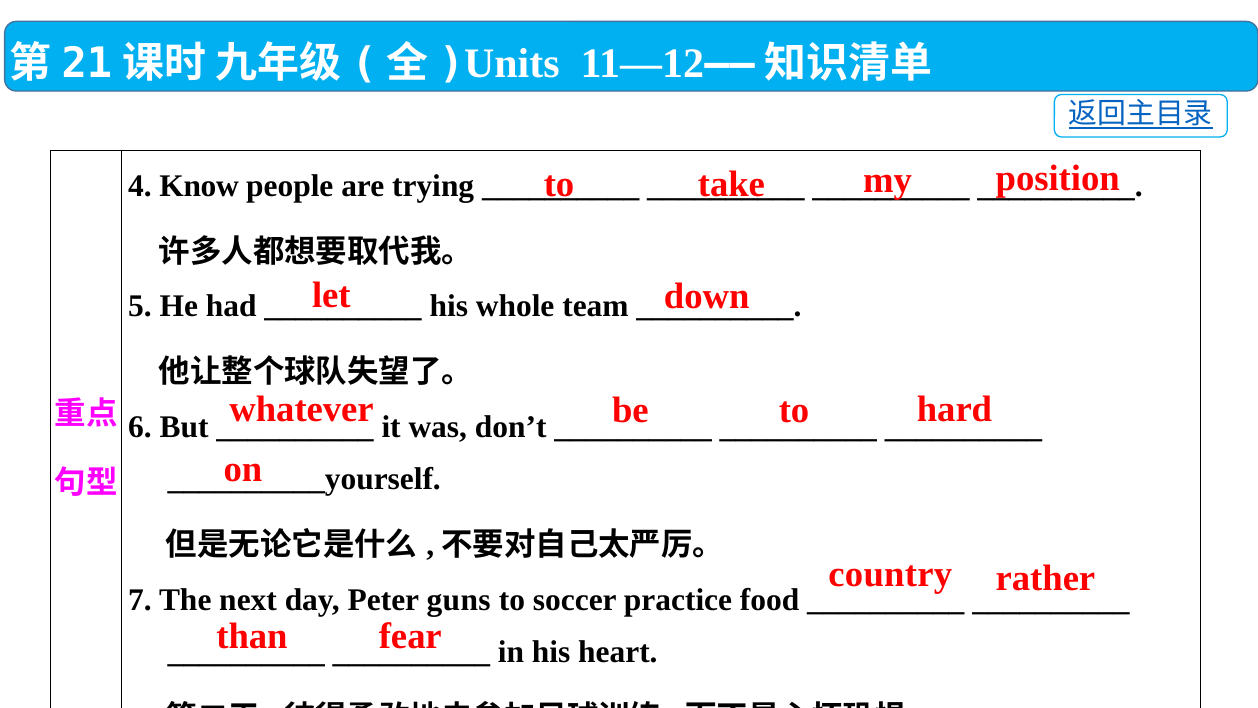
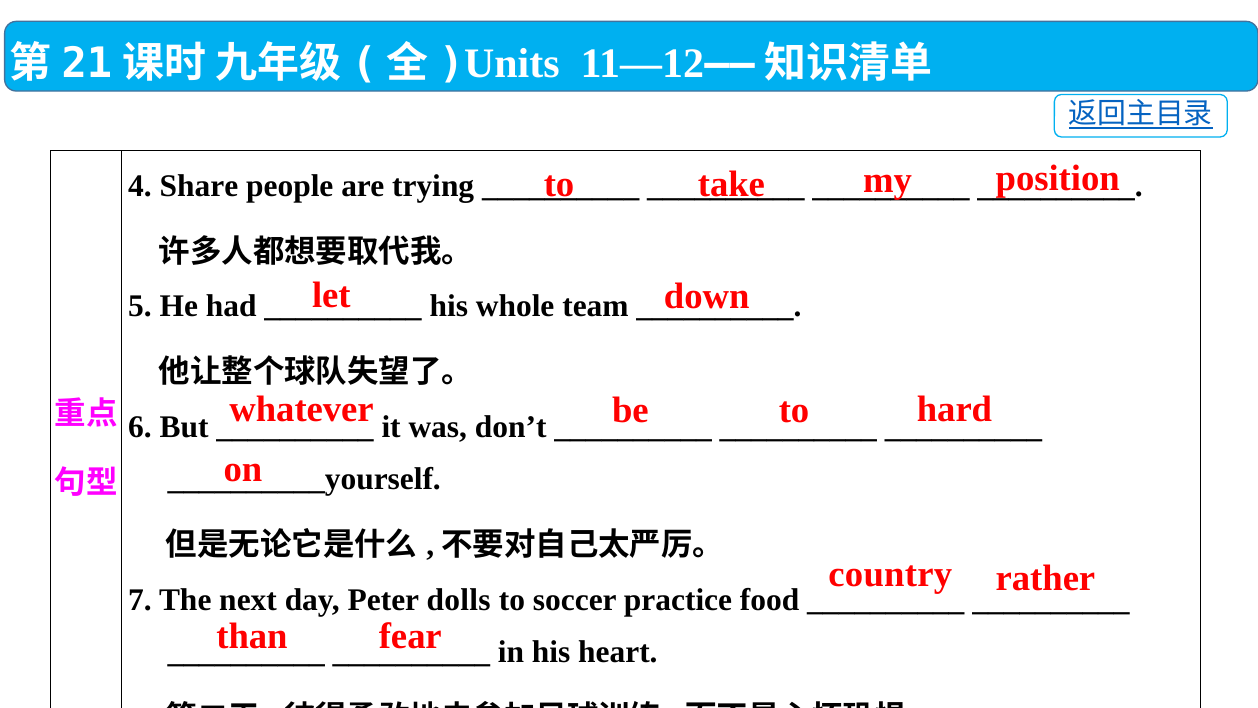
Know: Know -> Share
guns: guns -> dolls
